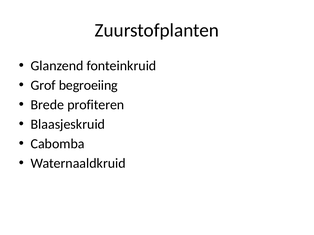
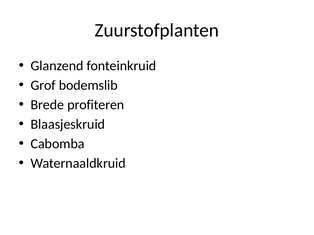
begroeiing: begroeiing -> bodemslib
